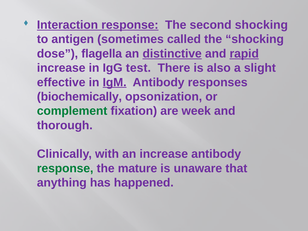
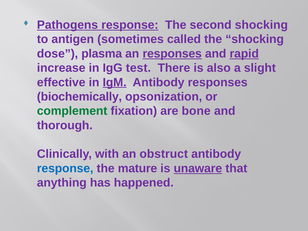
Interaction: Interaction -> Pathogens
flagella: flagella -> plasma
an distinctive: distinctive -> responses
week: week -> bone
an increase: increase -> obstruct
response at (65, 168) colour: green -> blue
unaware underline: none -> present
